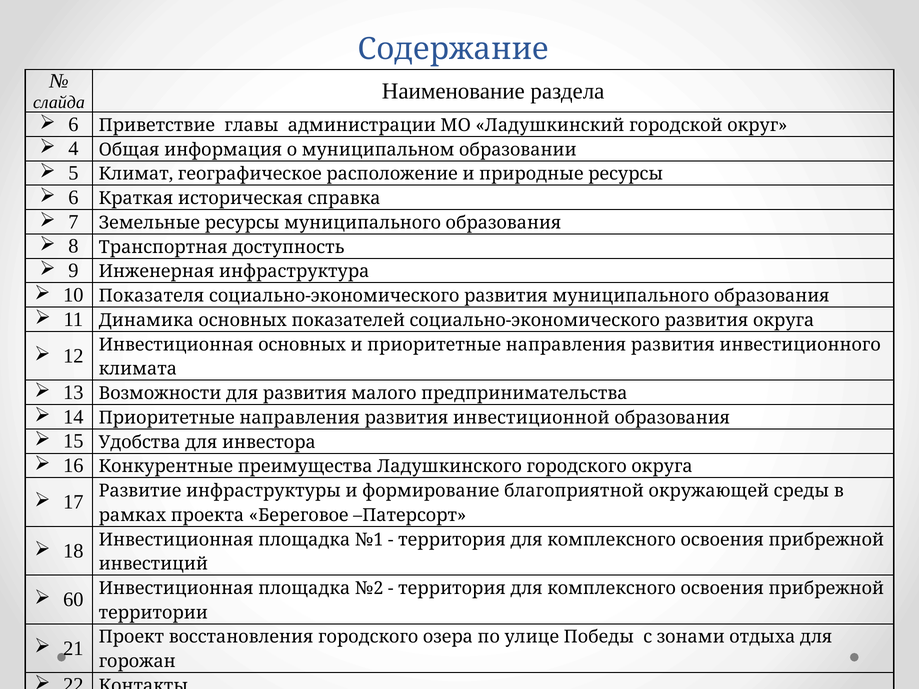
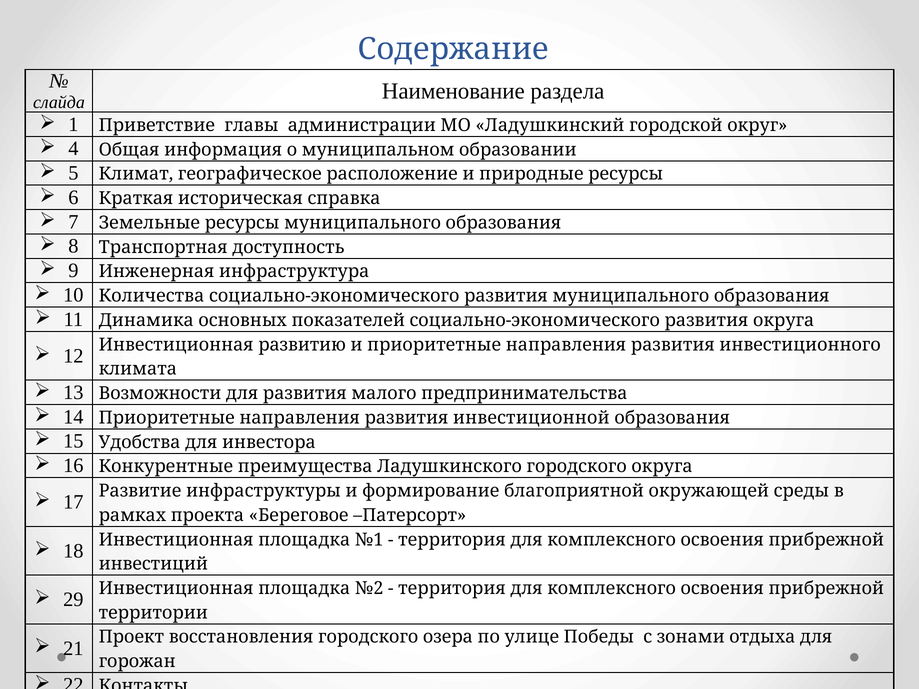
6 at (73, 124): 6 -> 1
Показателя: Показателя -> Количества
Инвестиционная основных: основных -> развитию
60: 60 -> 29
